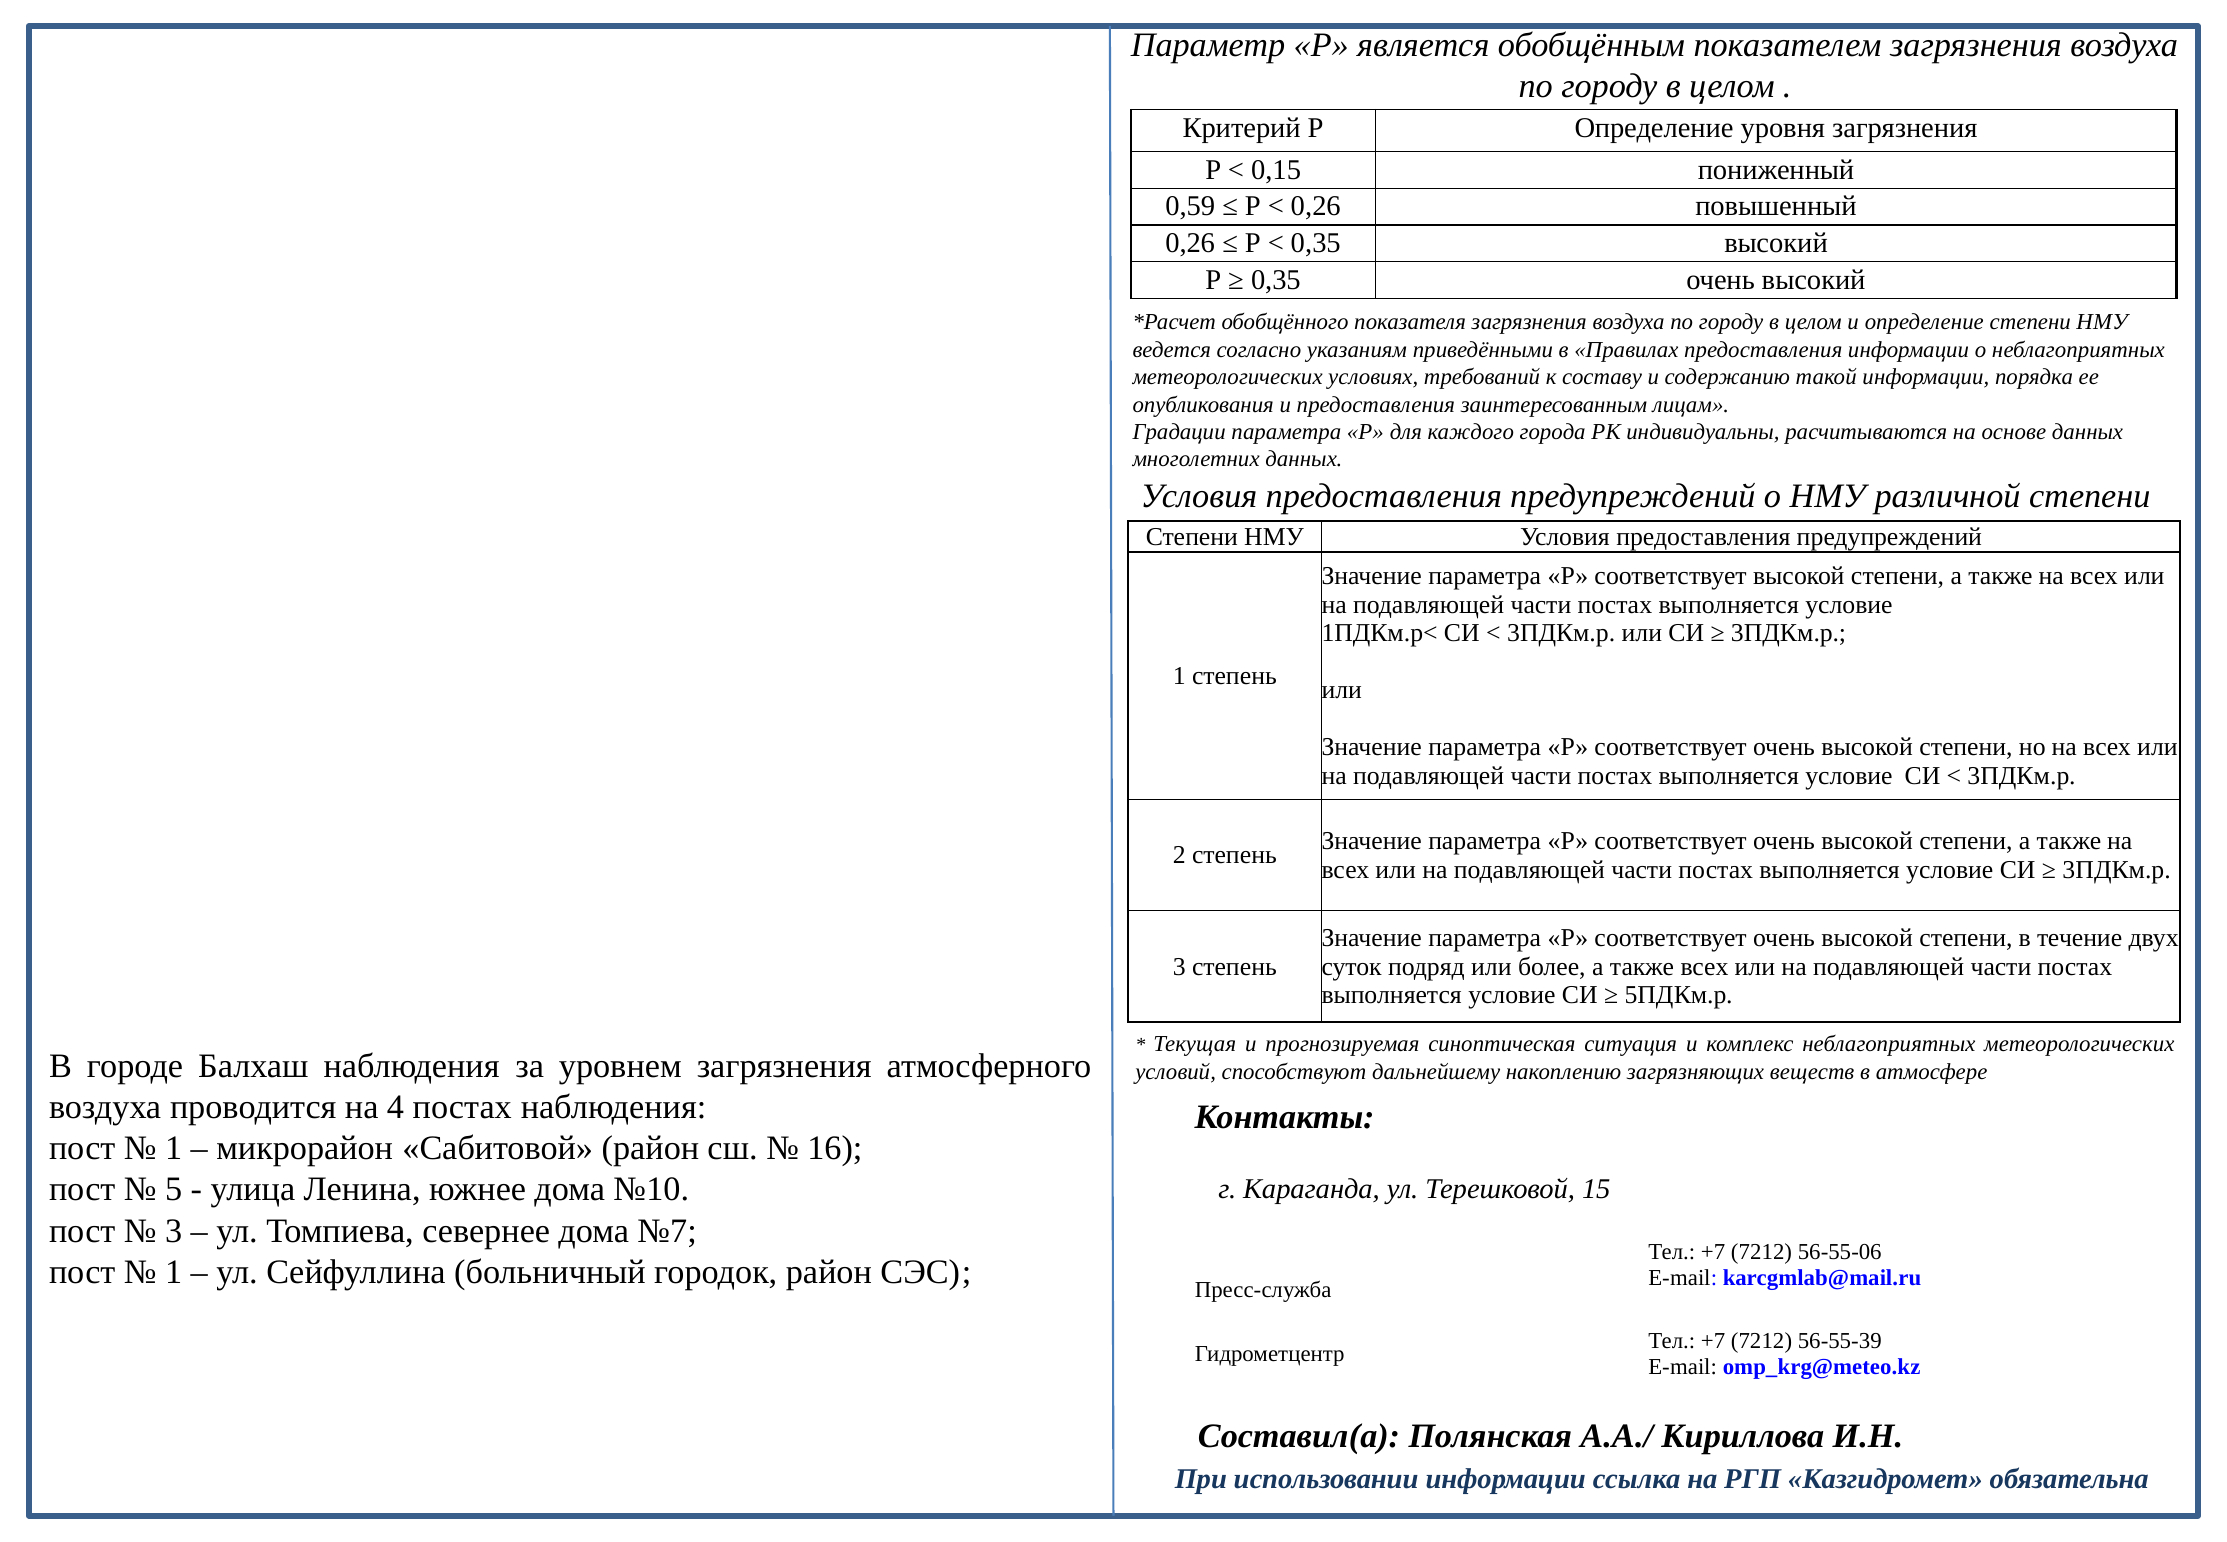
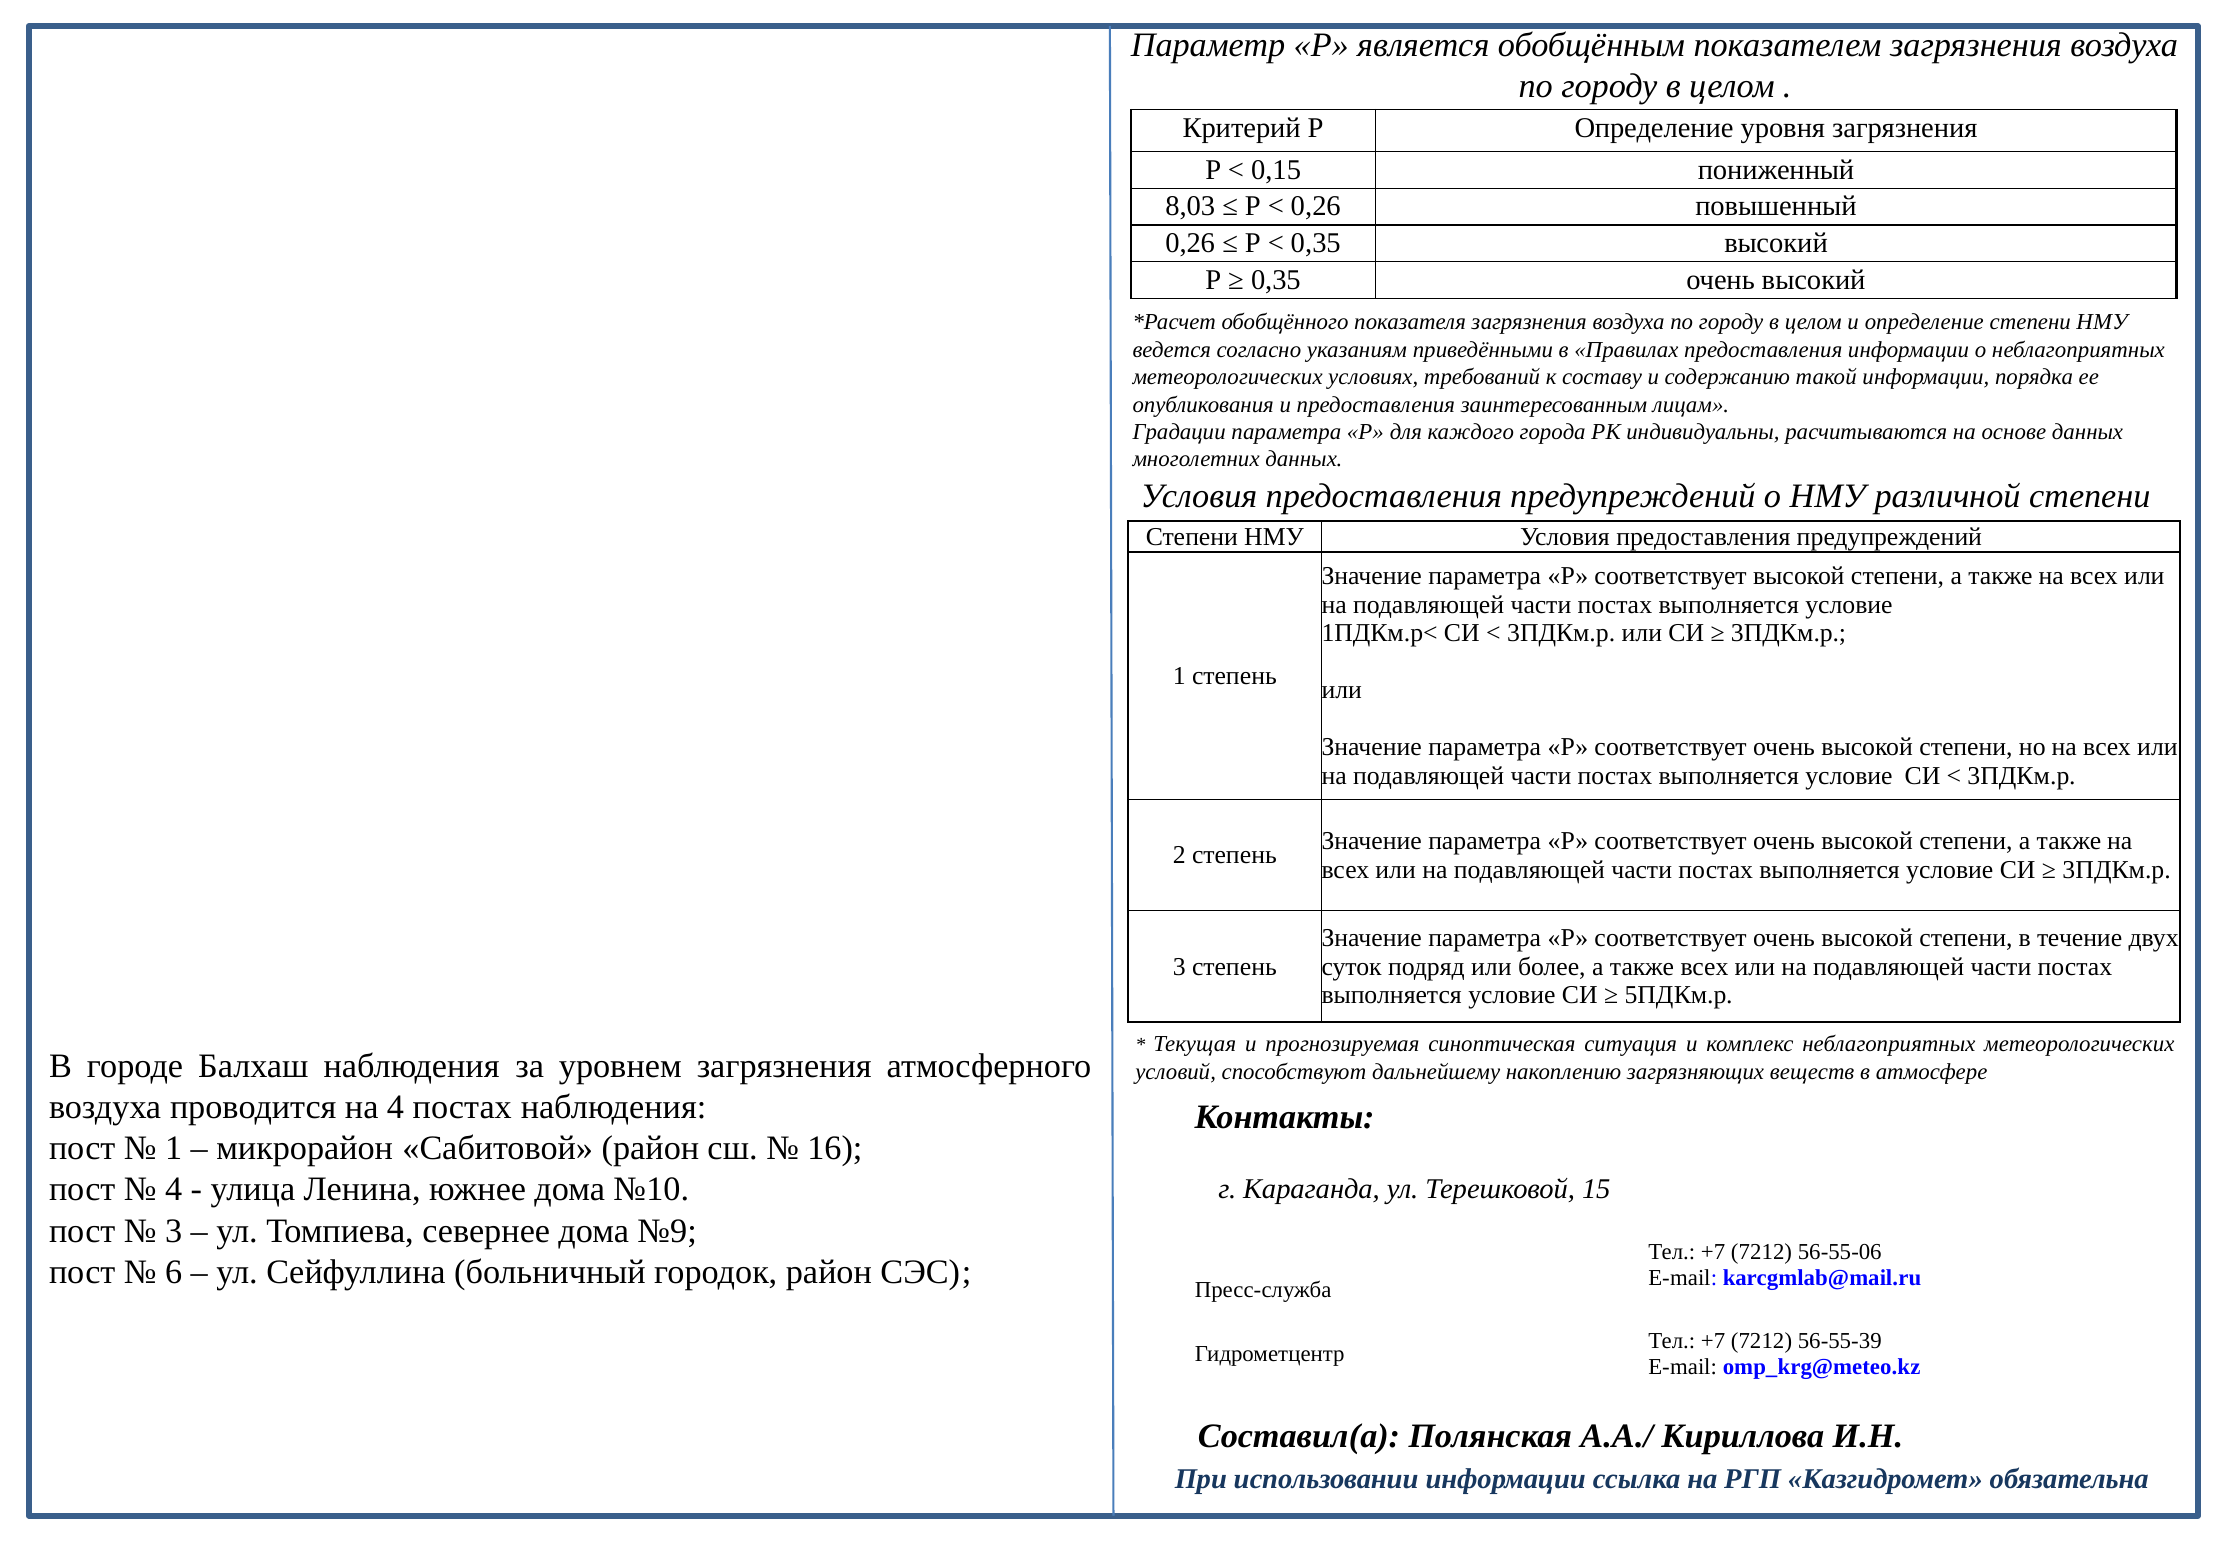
0,59: 0,59 -> 8,03
5 at (174, 1189): 5 -> 4
№7: №7 -> №9
1 at (174, 1272): 1 -> 6
